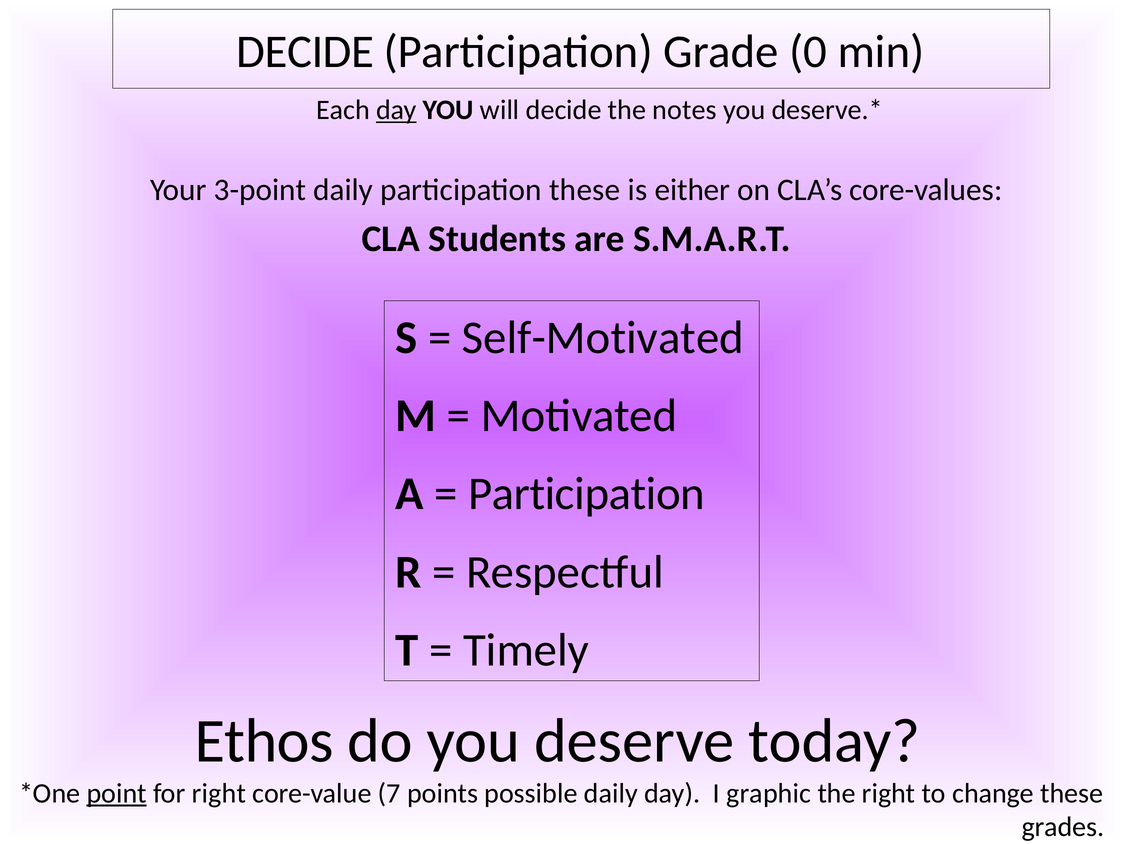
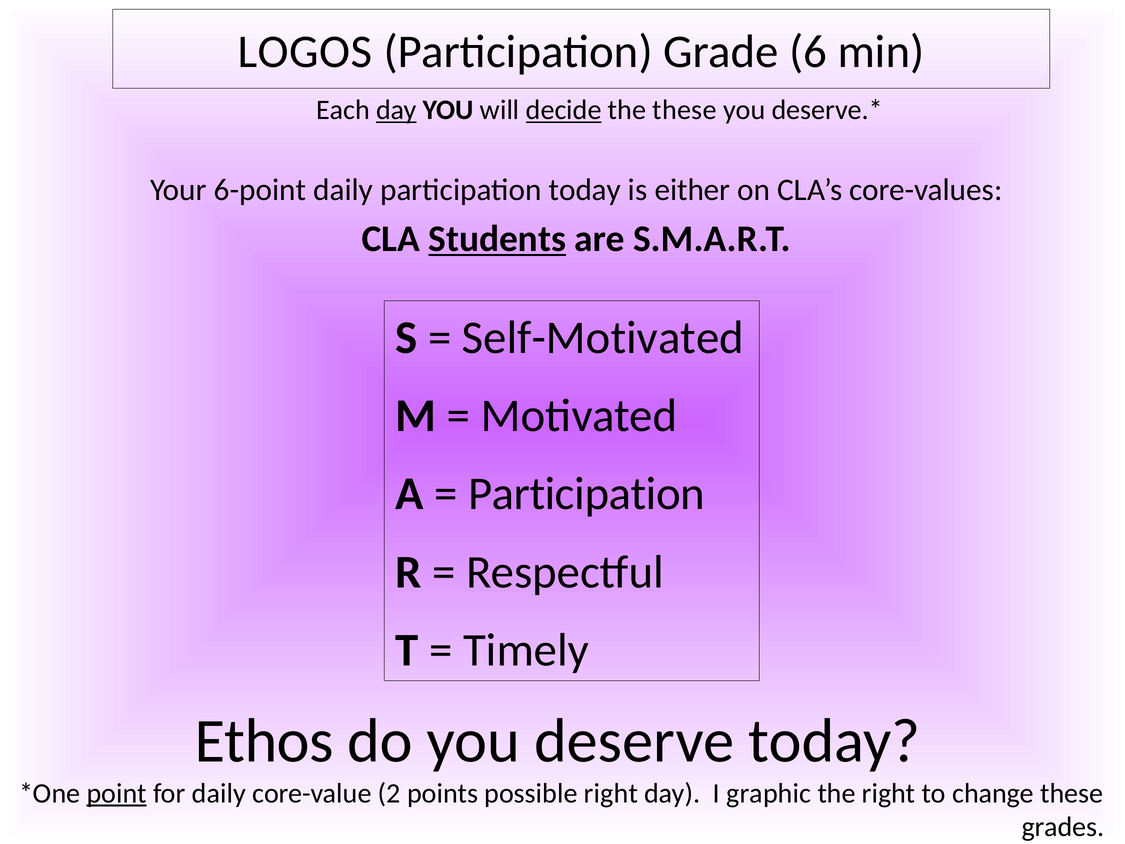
DECIDE at (305, 52): DECIDE -> LOGOS
0: 0 -> 6
decide at (564, 110) underline: none -> present
the notes: notes -> these
3-point: 3-point -> 6-point
participation these: these -> today
Students underline: none -> present
for right: right -> daily
7: 7 -> 2
possible daily: daily -> right
